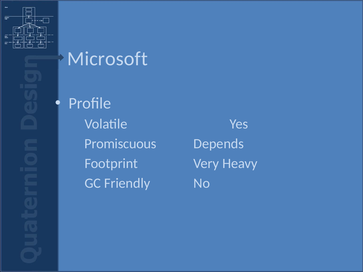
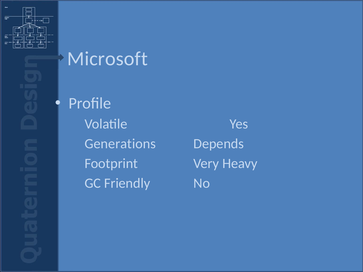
Promiscuous: Promiscuous -> Generations
